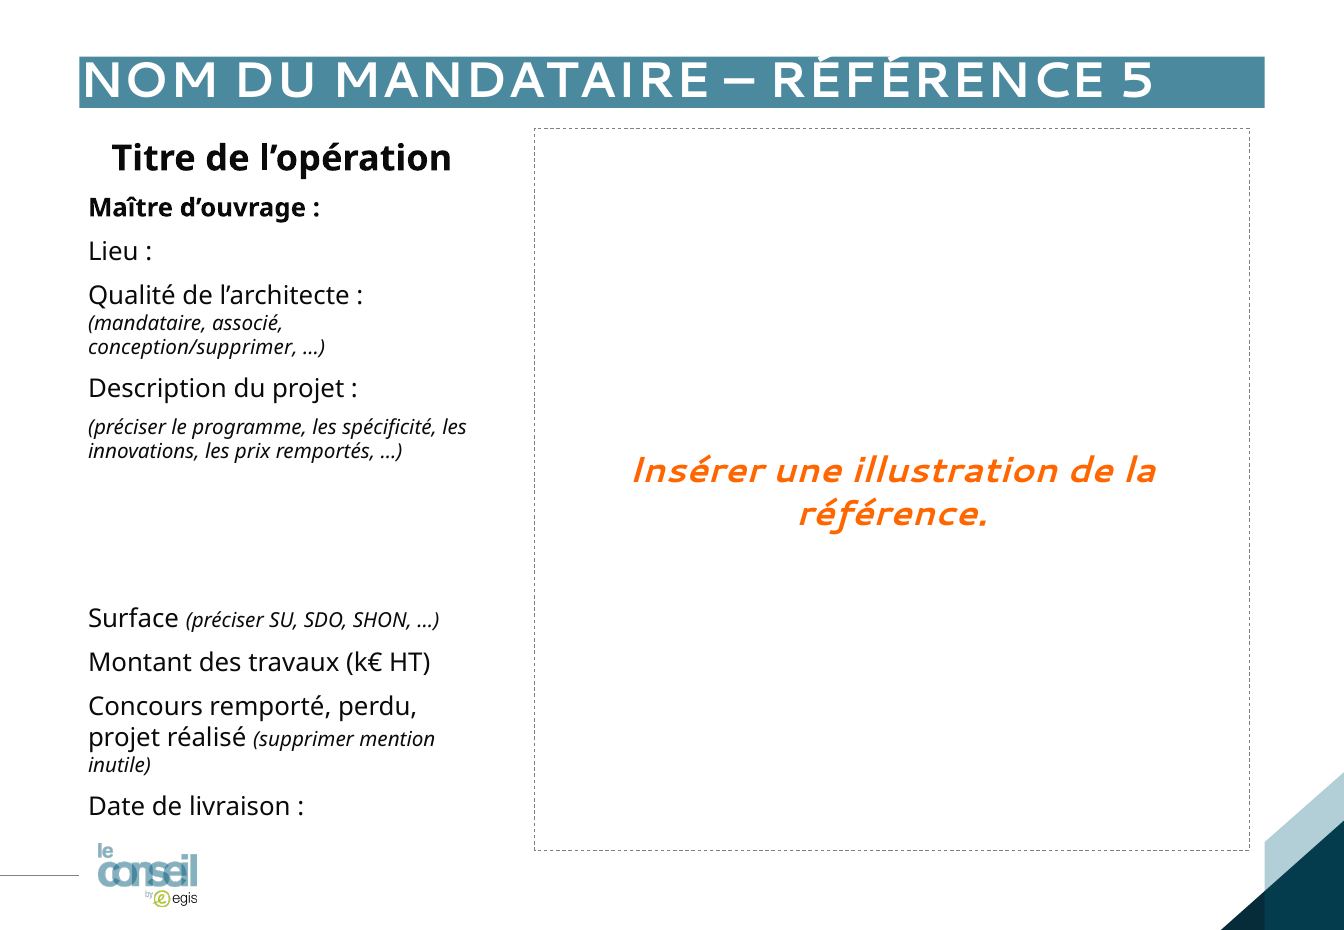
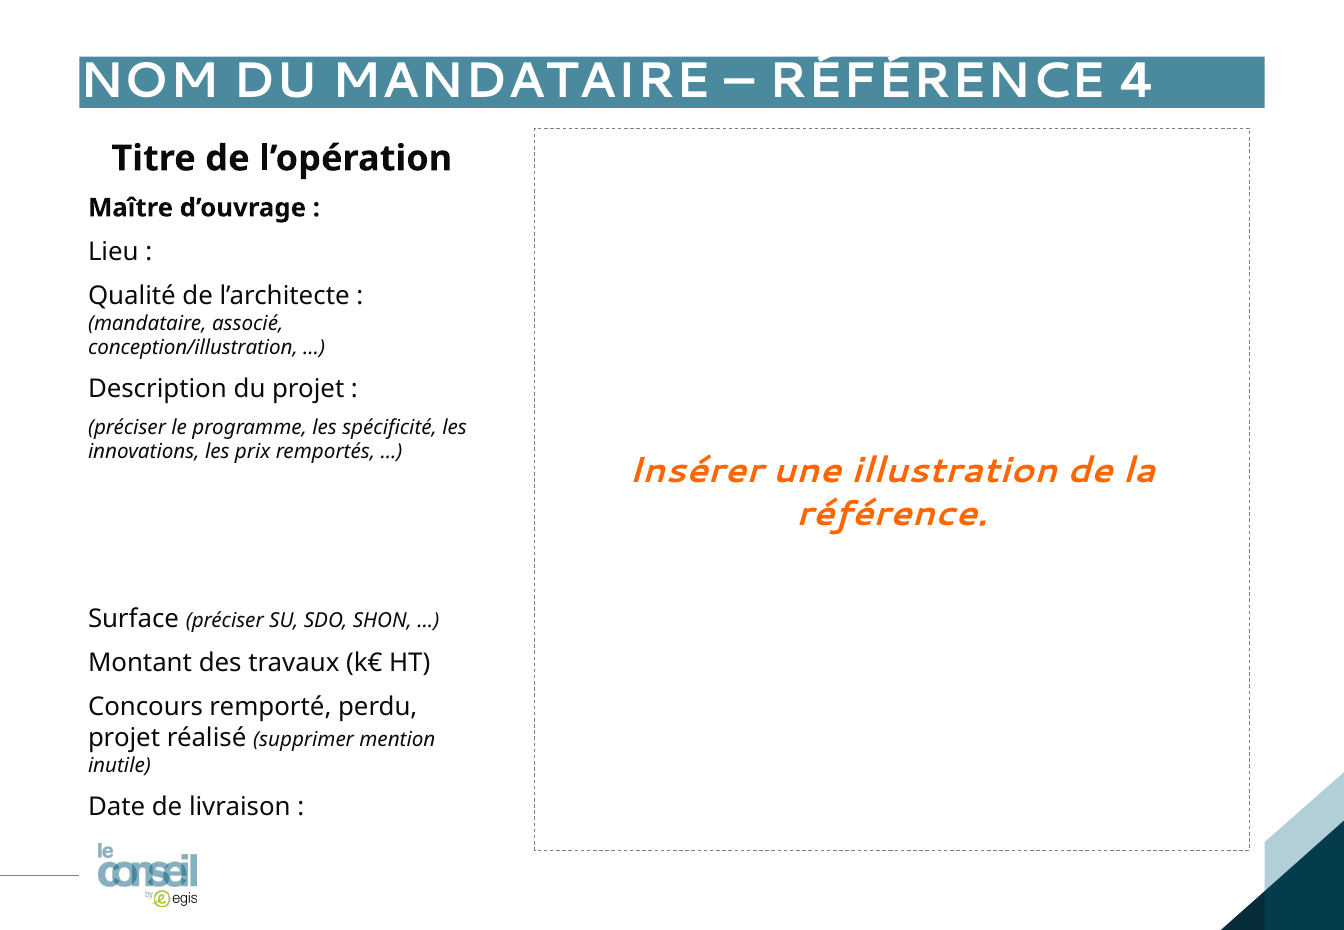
5: 5 -> 4
conception/supprimer: conception/supprimer -> conception/illustration
